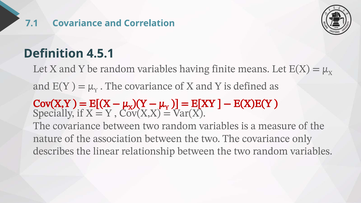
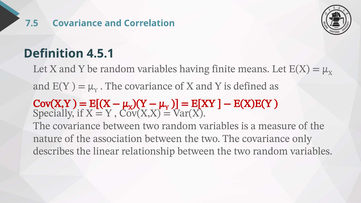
7.1: 7.1 -> 7.5
